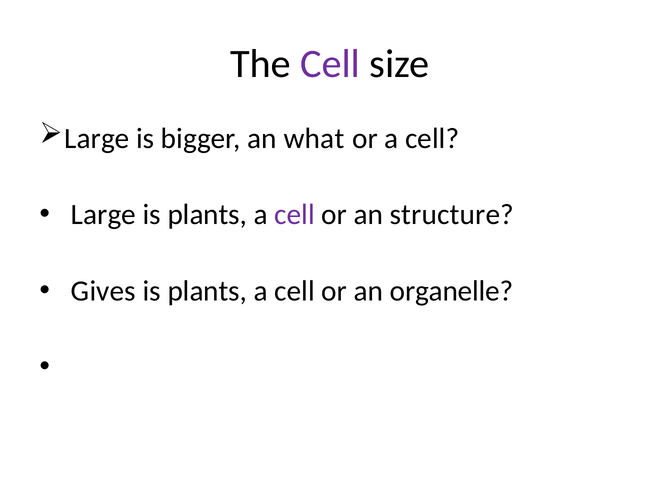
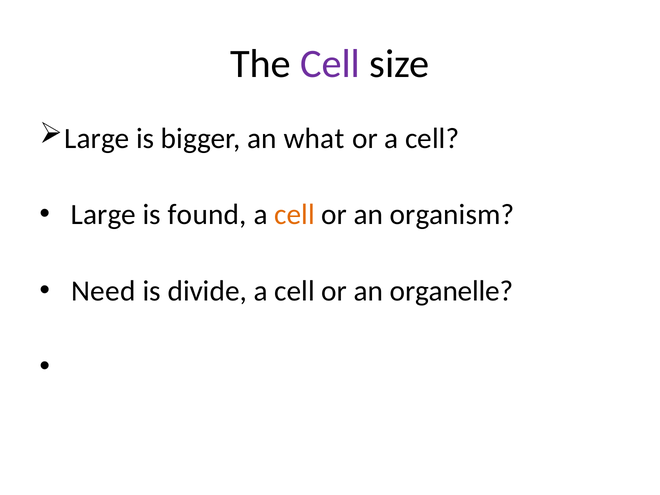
plants at (207, 215): plants -> found
cell at (295, 215) colour: purple -> orange
structure: structure -> organism
Gives: Gives -> Need
plants at (207, 291): plants -> divide
